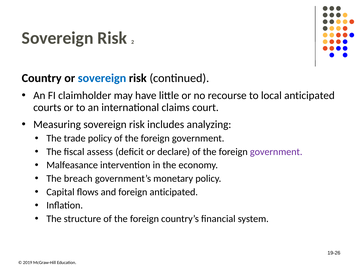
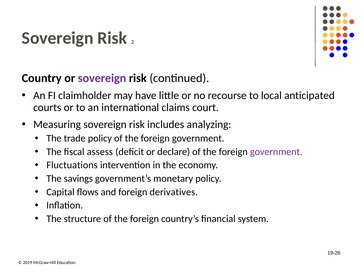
sovereign at (102, 78) colour: blue -> purple
Malfeasance: Malfeasance -> Fluctuations
breach: breach -> savings
foreign anticipated: anticipated -> derivatives
